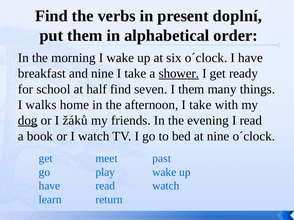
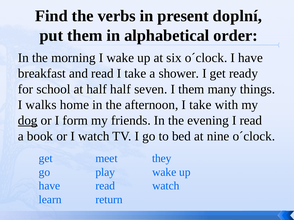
and nine: nine -> read
shower underline: present -> none
half find: find -> half
žáků: žáků -> form
past: past -> they
